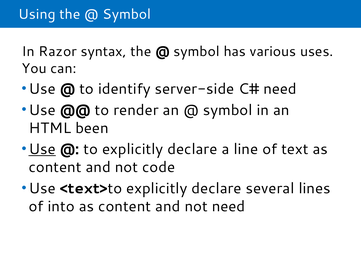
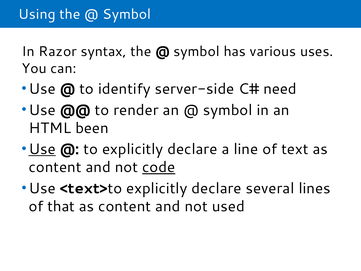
code underline: none -> present
into: into -> that
not need: need -> used
